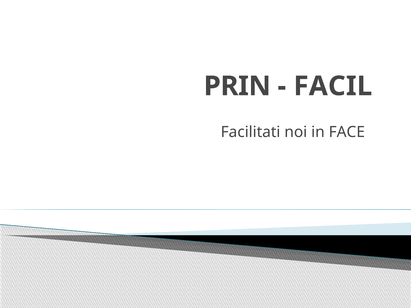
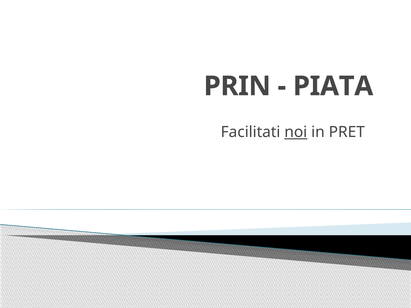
FACIL: FACIL -> PIATA
noi underline: none -> present
FACE: FACE -> PRET
